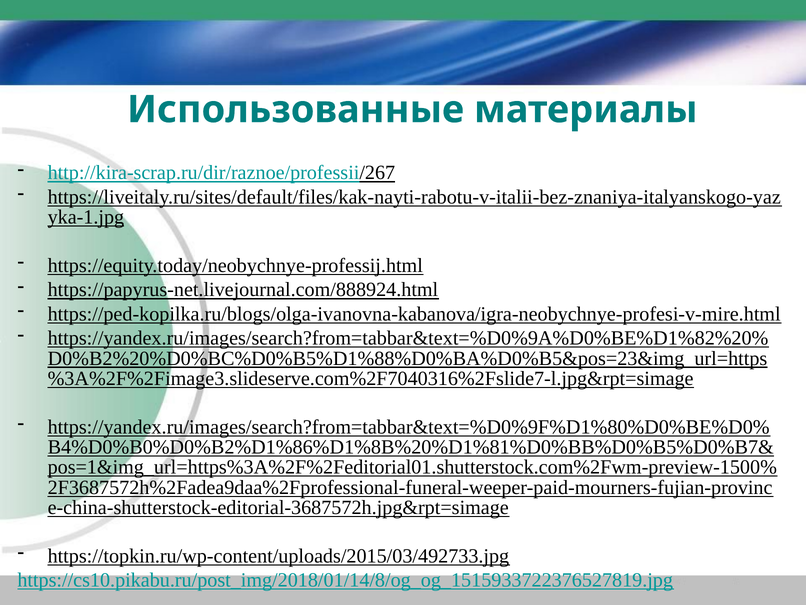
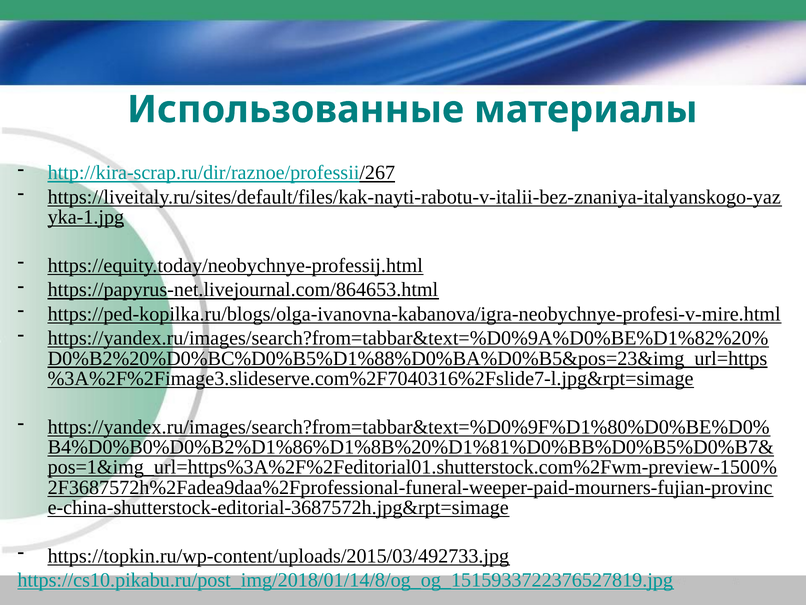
https://papyrus-net.livejournal.com/888924.html: https://papyrus-net.livejournal.com/888924.html -> https://papyrus-net.livejournal.com/864653.html
